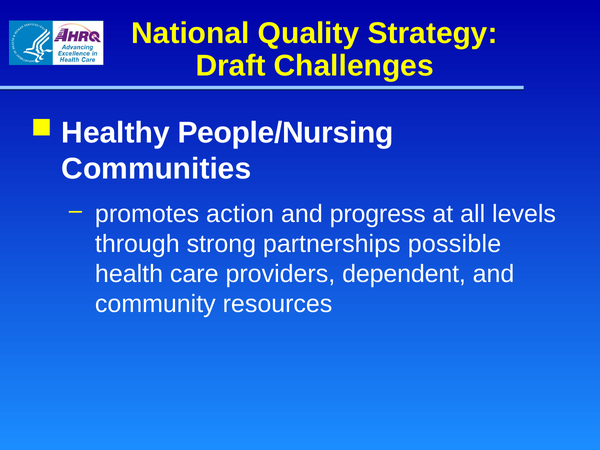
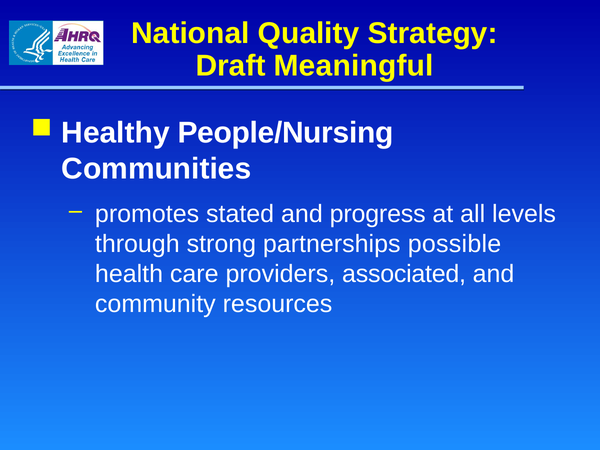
Challenges: Challenges -> Meaningful
action: action -> stated
dependent: dependent -> associated
